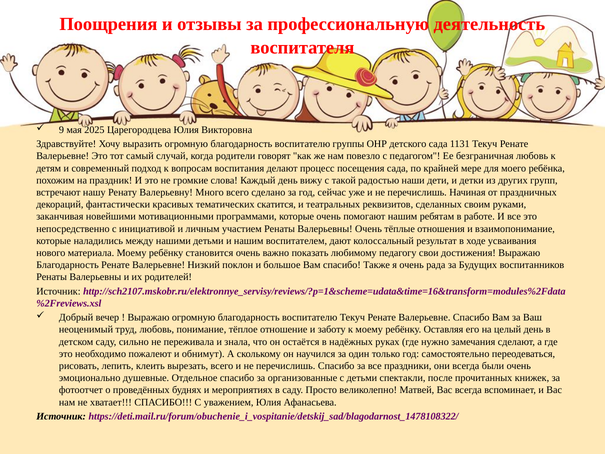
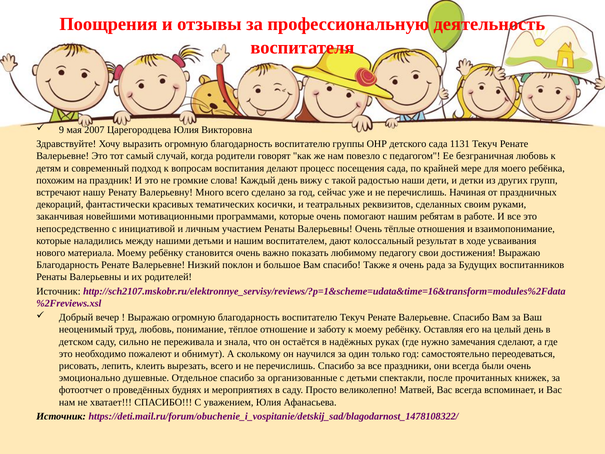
2025: 2025 -> 2007
скатится: скатится -> косички
